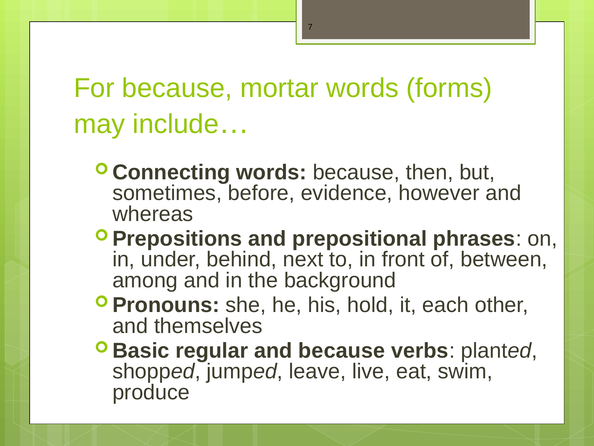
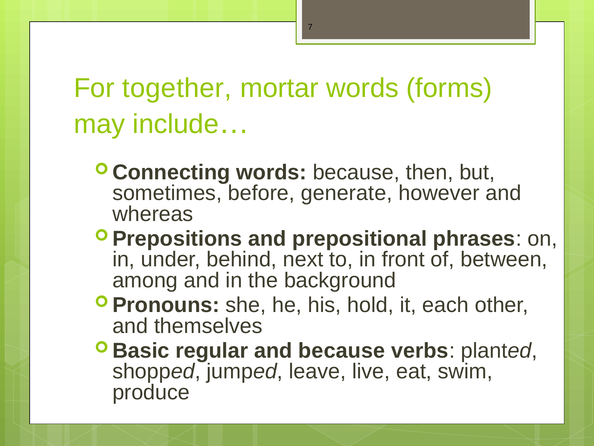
For because: because -> together
evidence: evidence -> generate
